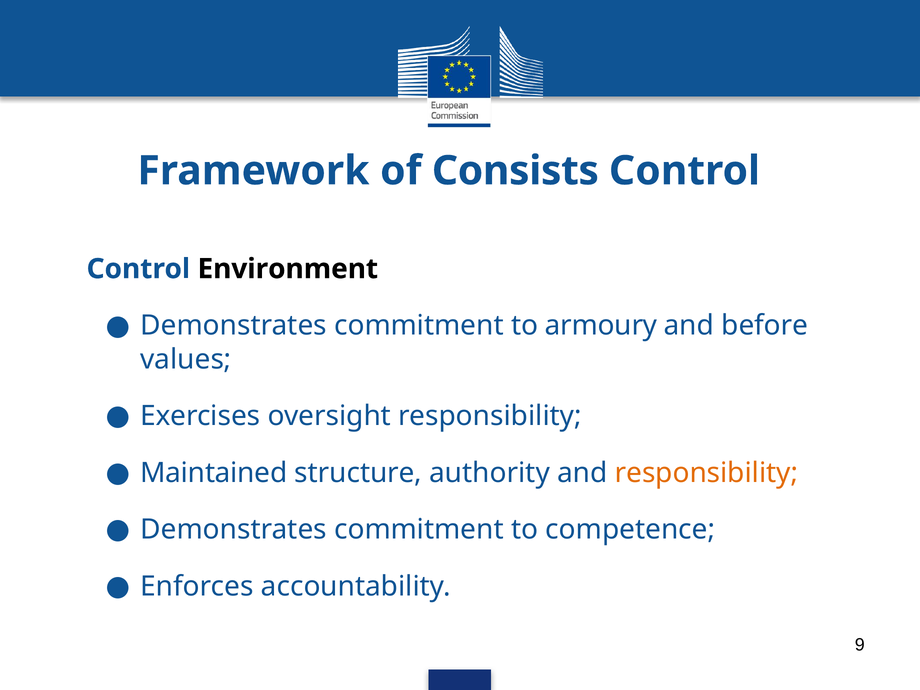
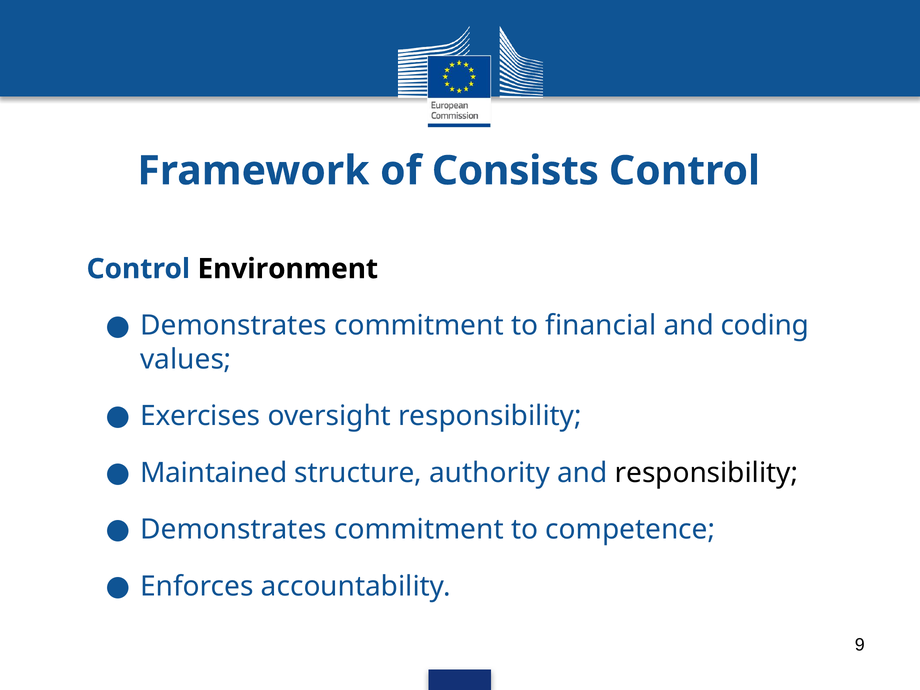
armoury: armoury -> financial
before: before -> coding
responsibility at (706, 473) colour: orange -> black
